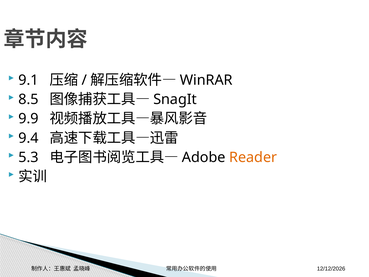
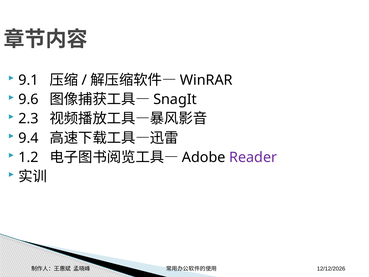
8.5: 8.5 -> 9.6
9.9: 9.9 -> 2.3
5.3: 5.3 -> 1.2
Reader colour: orange -> purple
